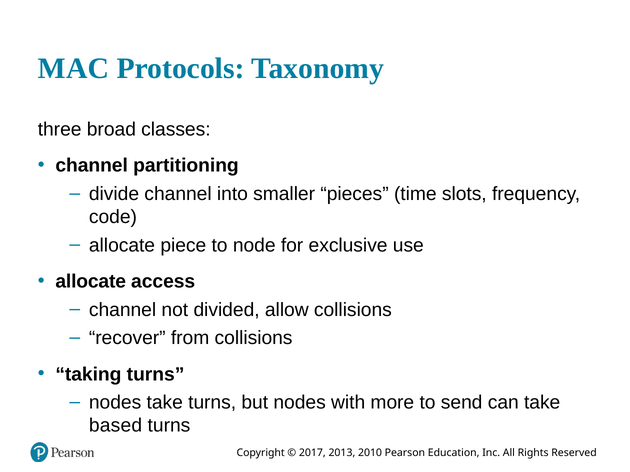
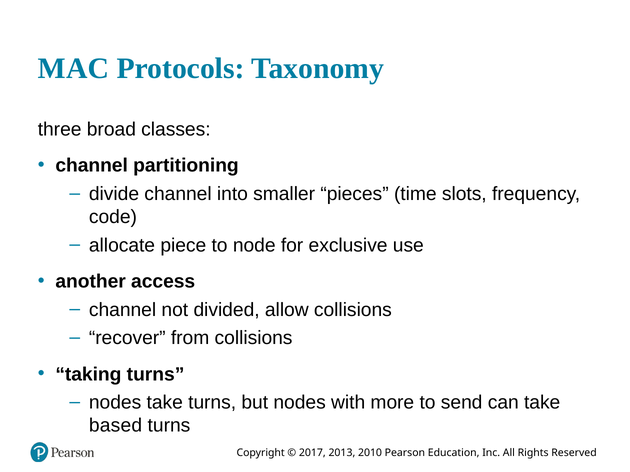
allocate at (91, 282): allocate -> another
